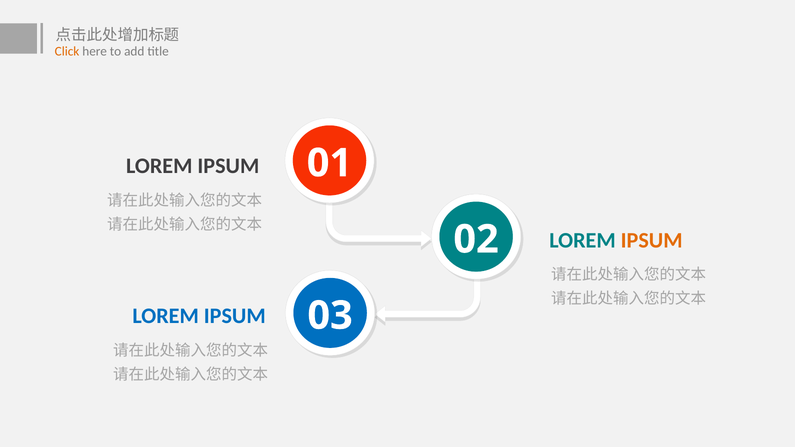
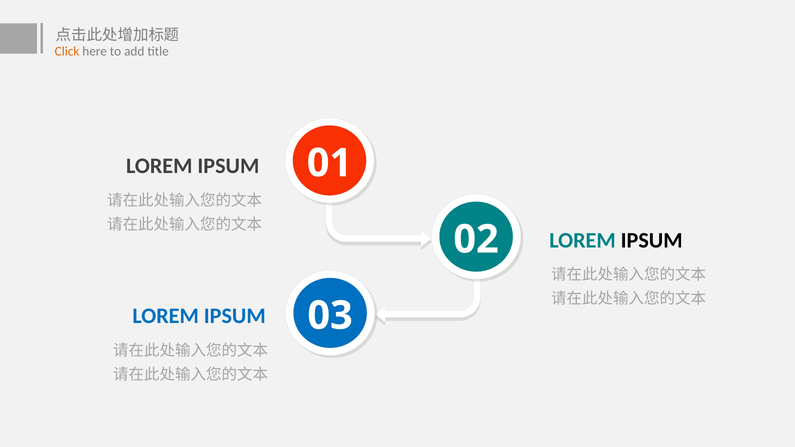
IPSUM at (652, 240) colour: orange -> black
